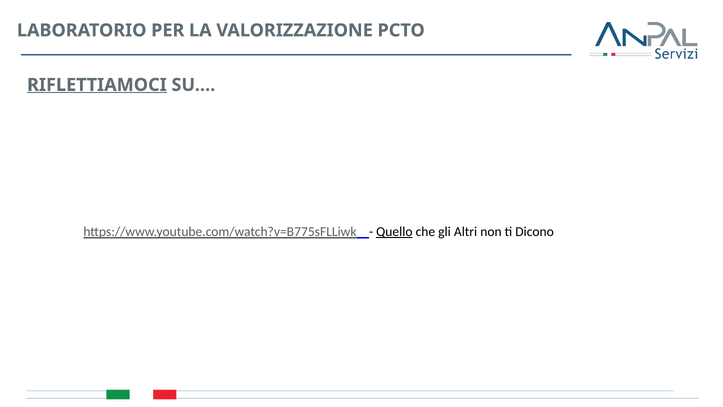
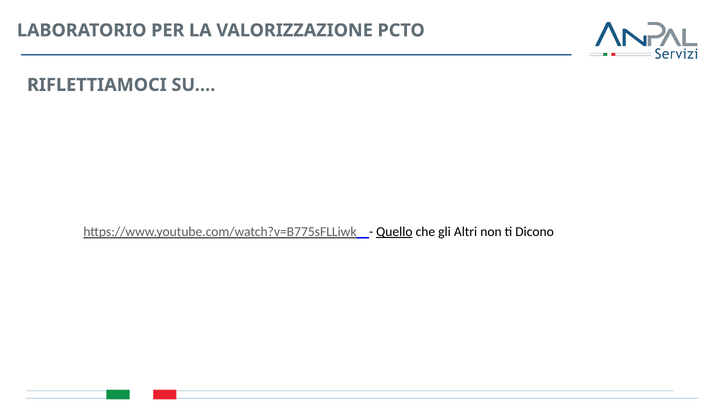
RIFLETTIAMOCI underline: present -> none
